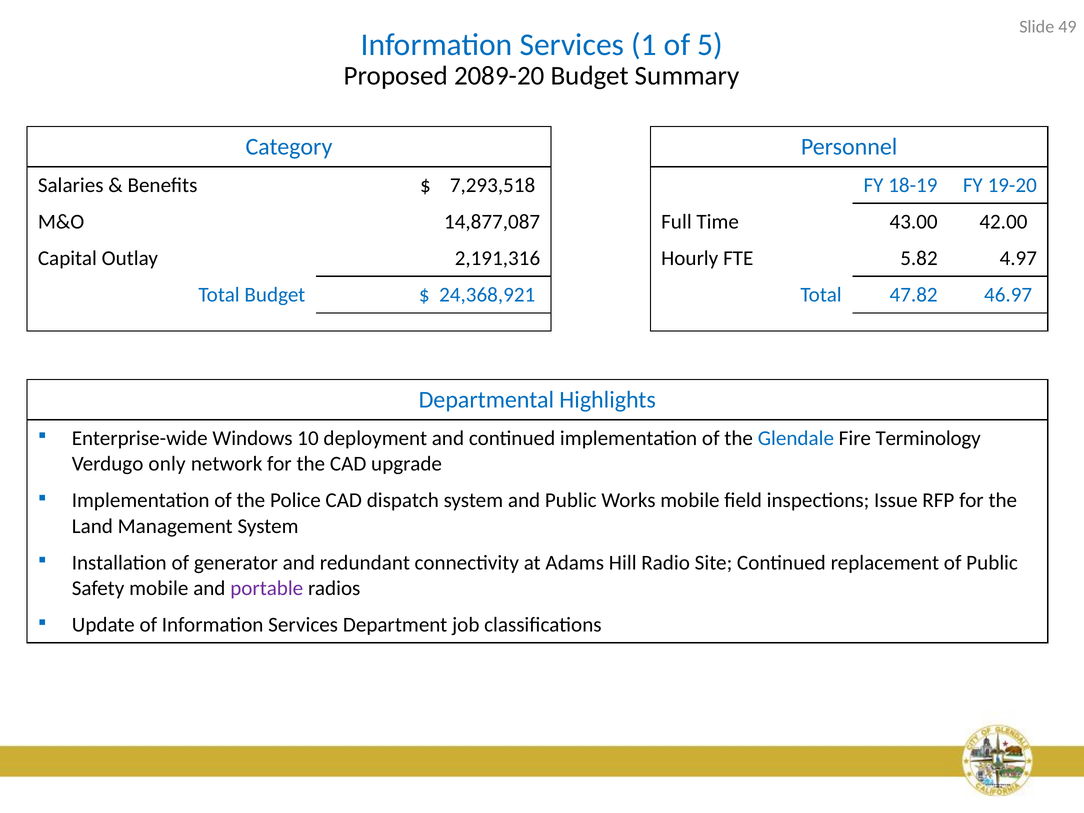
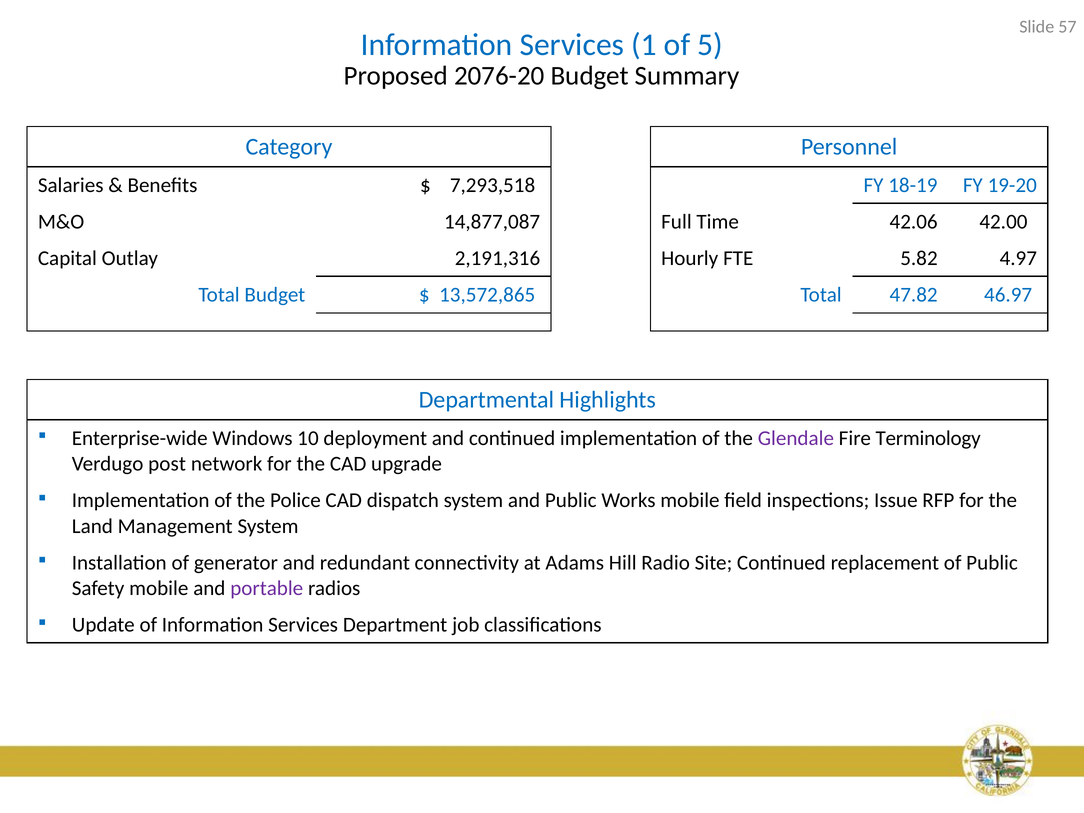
49: 49 -> 57
2089-20: 2089-20 -> 2076-20
43.00: 43.00 -> 42.06
24,368,921: 24,368,921 -> 13,572,865
Glendale colour: blue -> purple
only: only -> post
